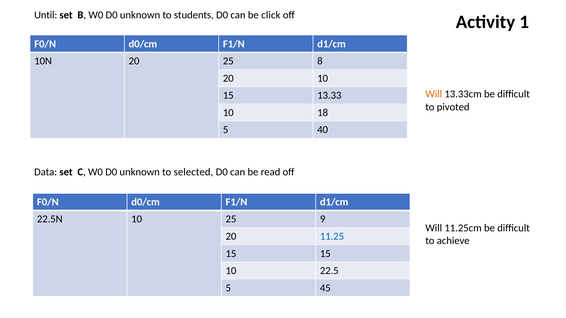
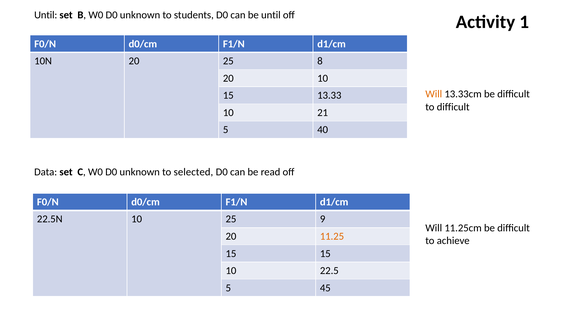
be click: click -> until
to pivoted: pivoted -> difficult
18: 18 -> 21
11.25 colour: blue -> orange
